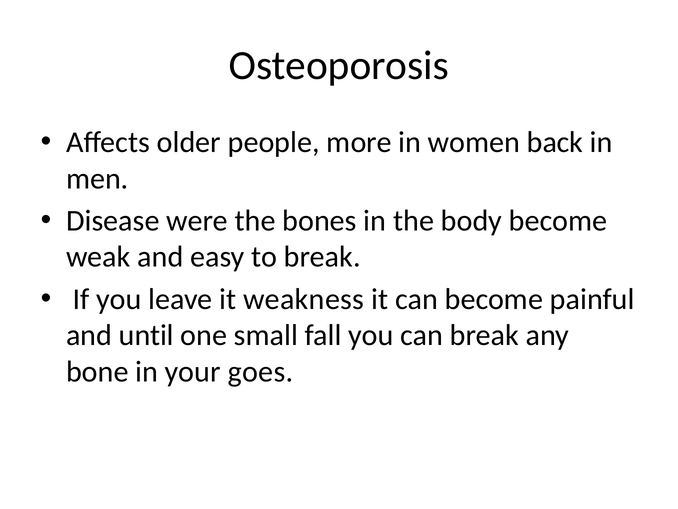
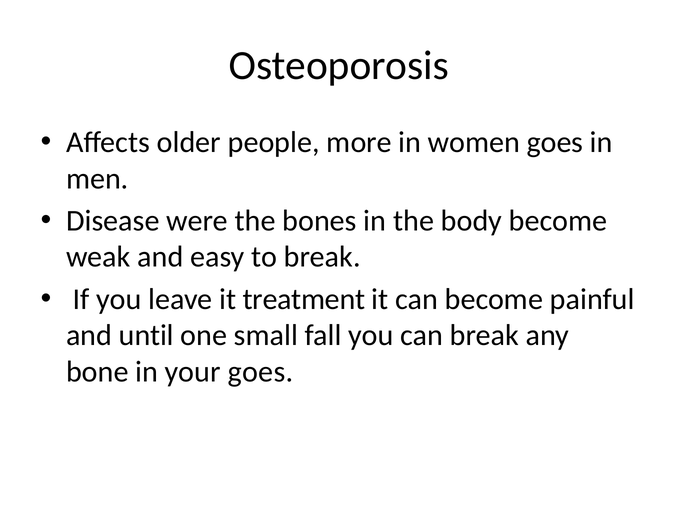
women back: back -> goes
weakness: weakness -> treatment
